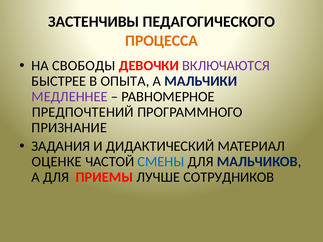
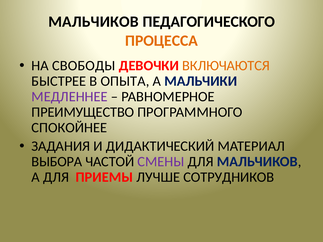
ЗАСТЕНЧИВЫ at (94, 22): ЗАСТЕНЧИВЫ -> МАЛЬЧИКОВ
ВКЛЮЧАЮТСЯ colour: purple -> orange
ПРЕДПОЧТЕНИЙ: ПРЕДПОЧТЕНИЙ -> ПРЕИМУЩЕСТВО
ПРИЗНАНИЕ: ПРИЗНАНИЕ -> СПОКОЙНЕЕ
ОЦЕНКЕ: ОЦЕНКЕ -> ВЫБОРА
СМЕНЫ colour: blue -> purple
